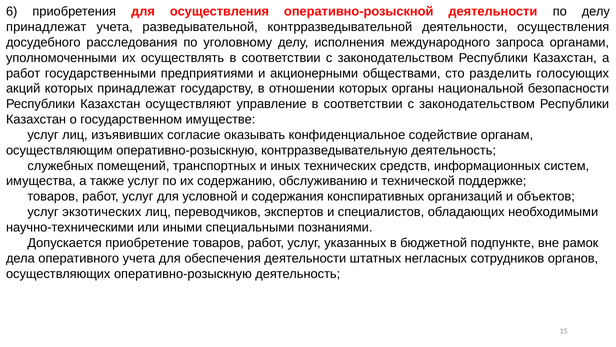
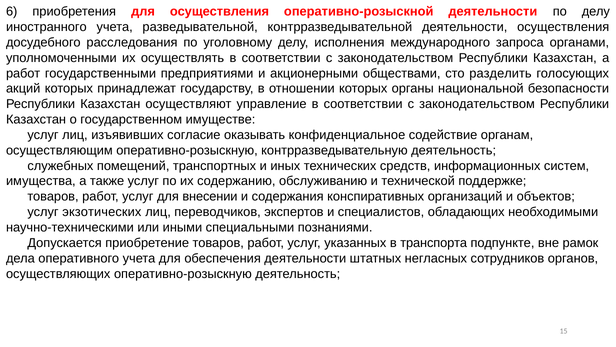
принадлежат at (46, 27): принадлежат -> иностранного
условной: условной -> внесении
бюджетной: бюджетной -> транспорта
